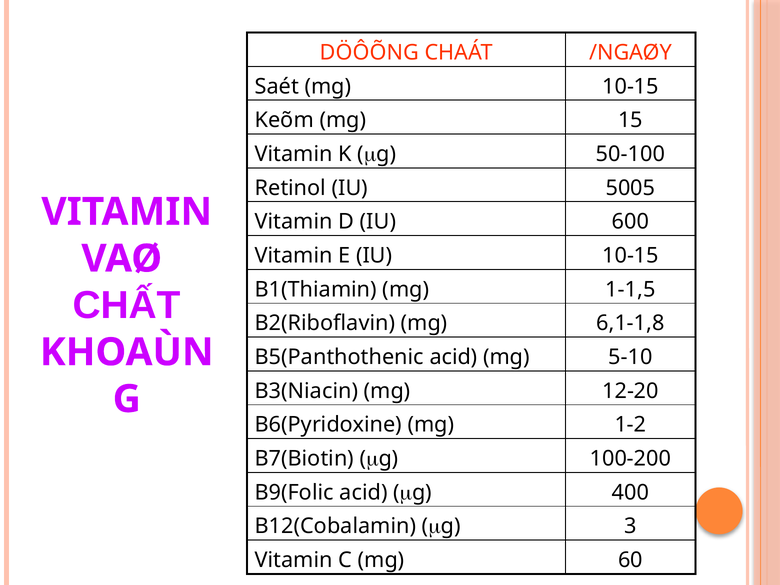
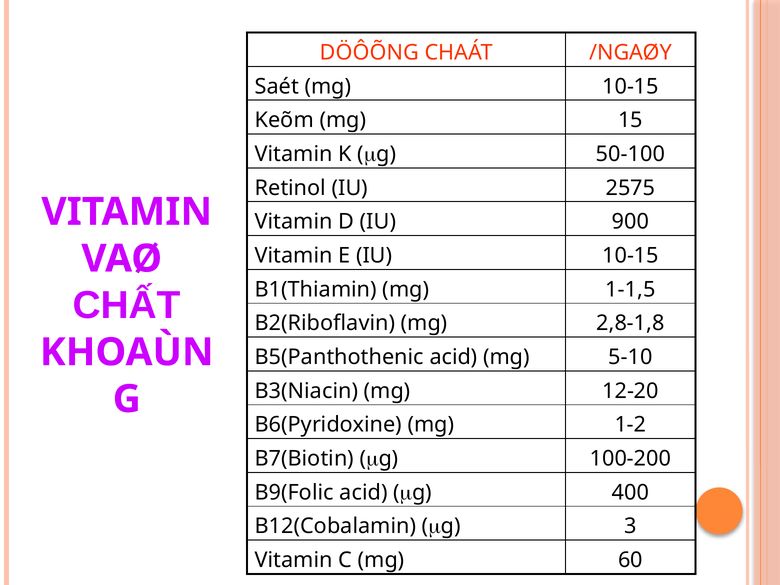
5005: 5005 -> 2575
600: 600 -> 900
6,1-1,8: 6,1-1,8 -> 2,8-1,8
